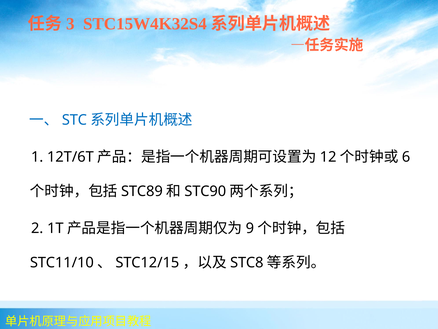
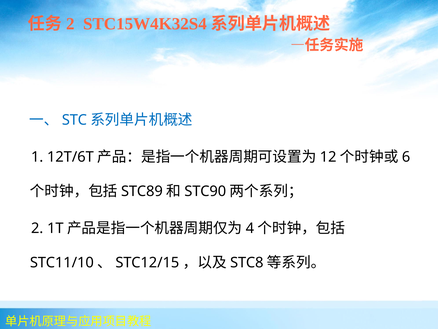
3 at (70, 24): 3 -> 2
9: 9 -> 4
